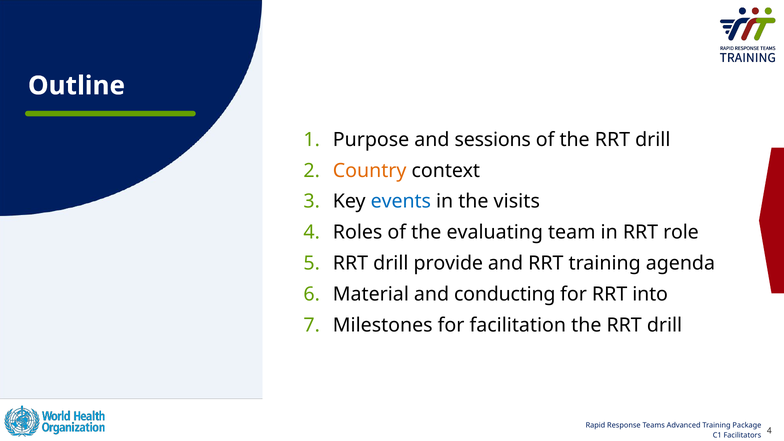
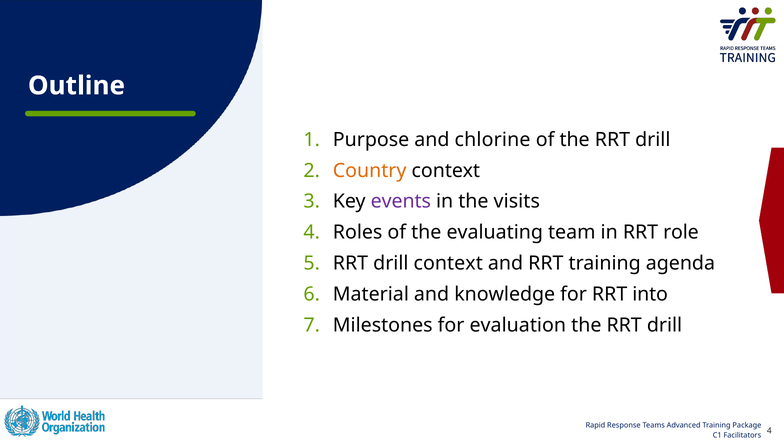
sessions: sessions -> chlorine
events colour: blue -> purple
drill provide: provide -> context
conducting: conducting -> knowledge
facilitation: facilitation -> evaluation
